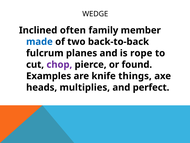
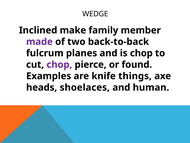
often: often -> make
made colour: blue -> purple
is rope: rope -> chop
multiplies: multiplies -> shoelaces
perfect: perfect -> human
